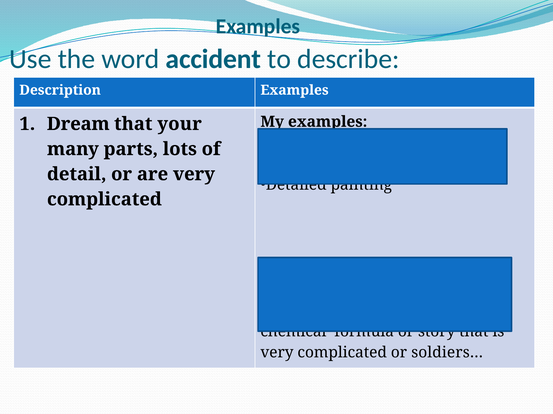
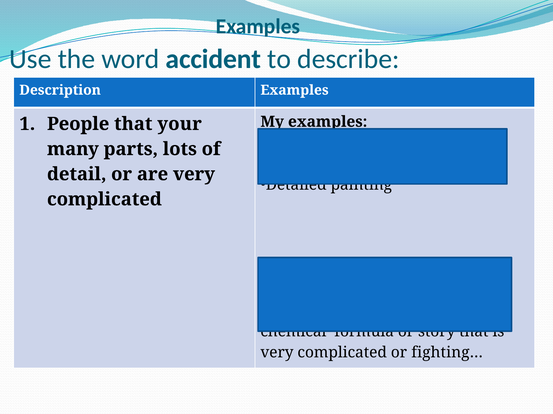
Dream: Dream -> People
soldiers…: soldiers… -> fighting…
